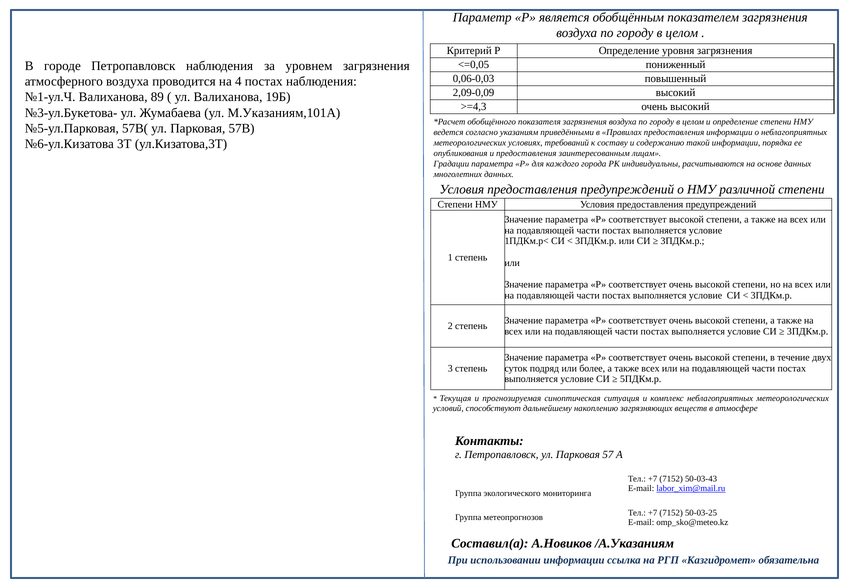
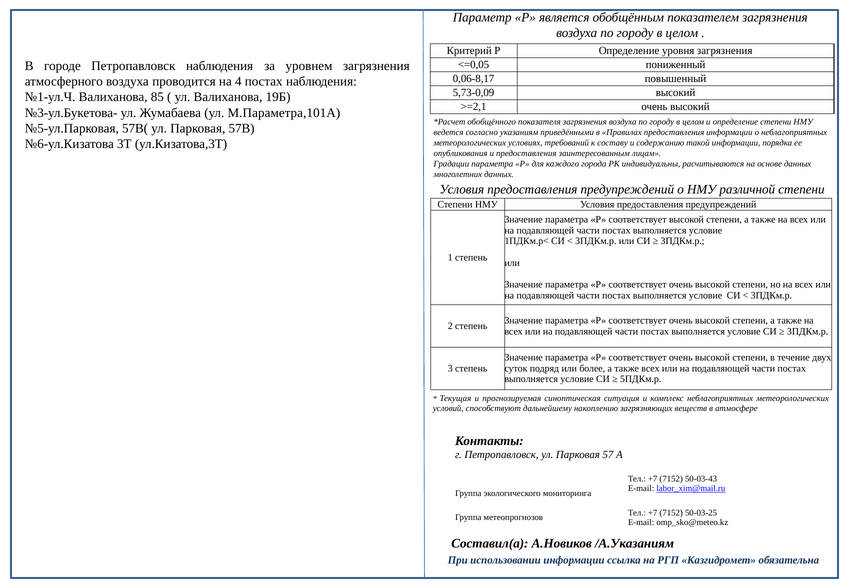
0,06-0,03: 0,06-0,03 -> 0,06-8,17
2,09-0,09: 2,09-0,09 -> 5,73-0,09
89: 89 -> 85
>=4,3: >=4,3 -> >=2,1
М.Указаниям,101А: М.Указаниям,101А -> М.Параметра,101А
